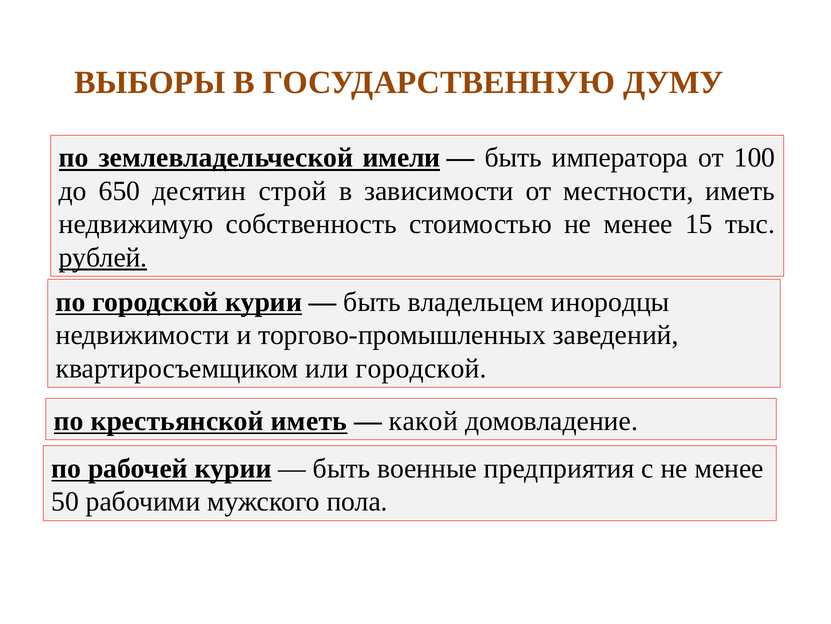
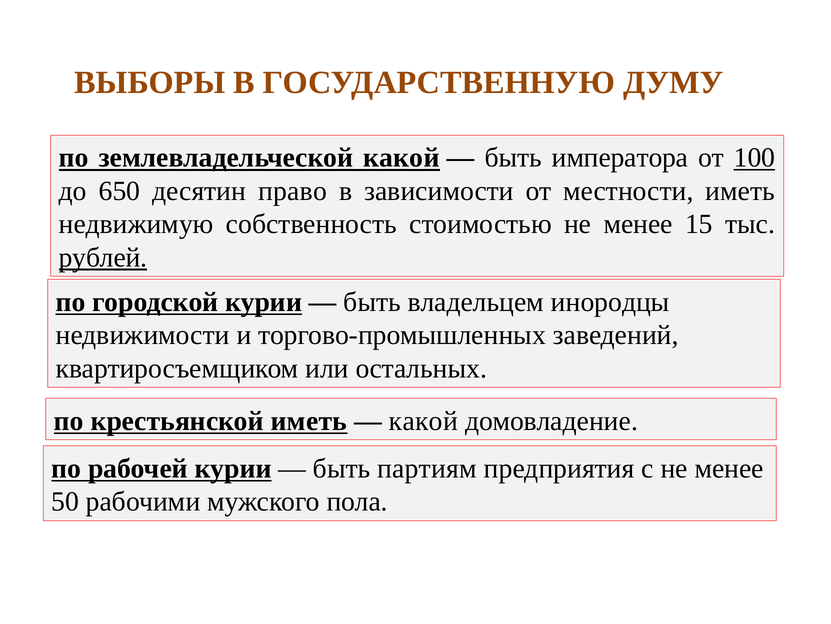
землевладельческой имели: имели -> какой
100 underline: none -> present
строй: строй -> право
или городской: городской -> остальных
военные: военные -> партиям
